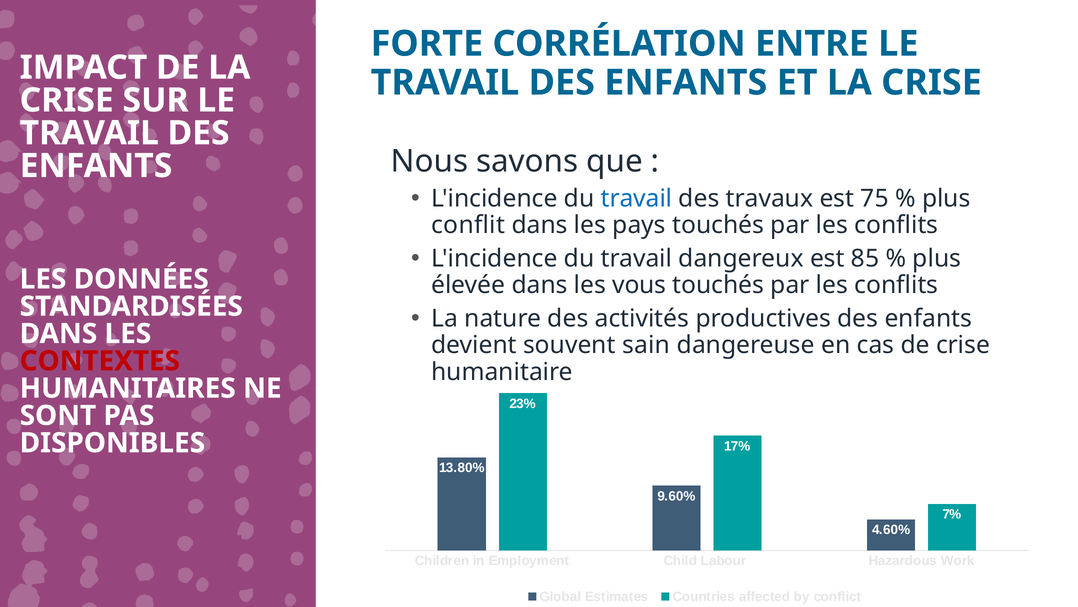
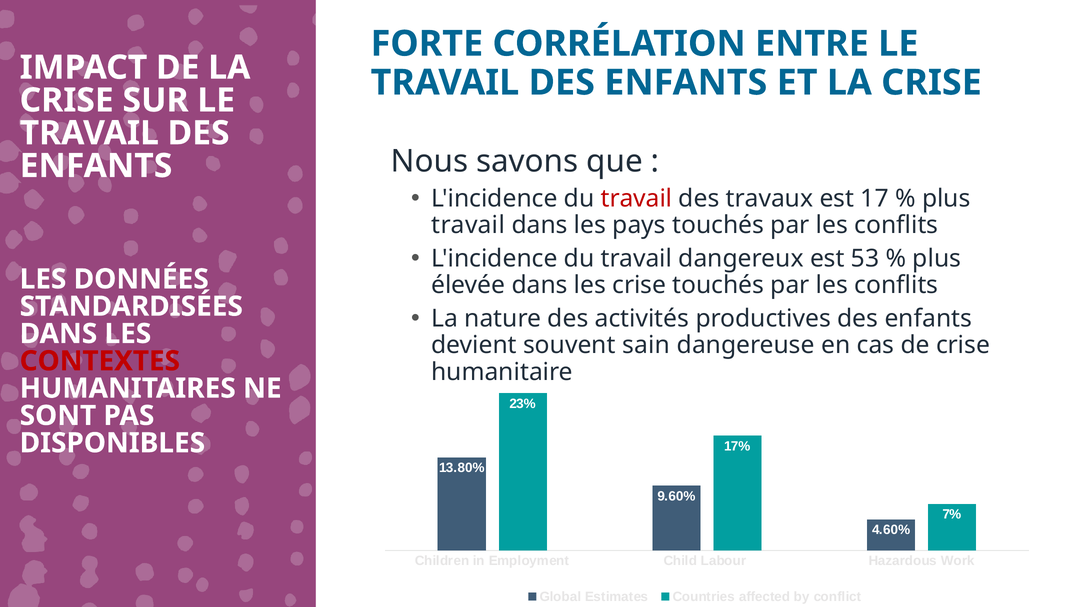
travail at (636, 198) colour: blue -> red
75: 75 -> 17
conflit at (468, 225): conflit -> travail
85: 85 -> 53
les vous: vous -> crise
